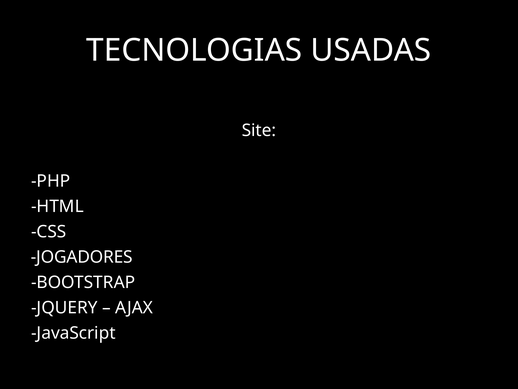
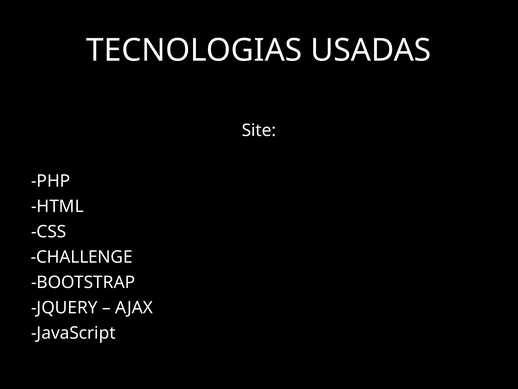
JOGADORES: JOGADORES -> CHALLENGE
